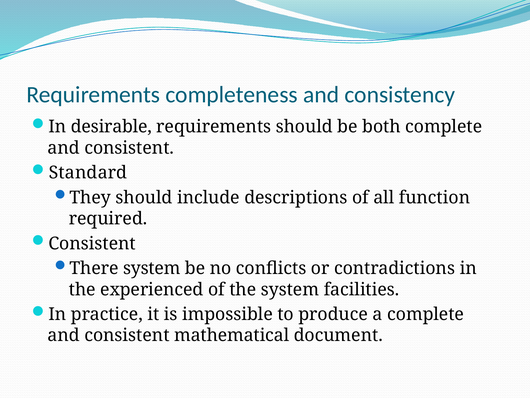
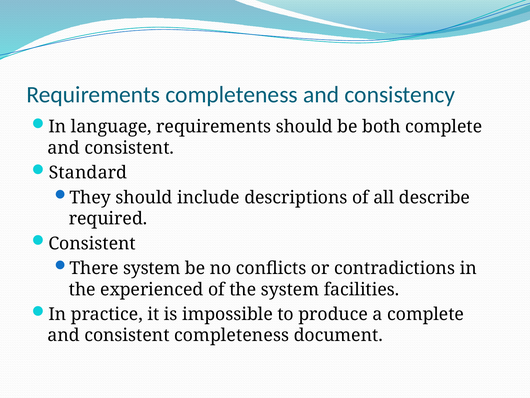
desirable: desirable -> language
function: function -> describe
consistent mathematical: mathematical -> completeness
